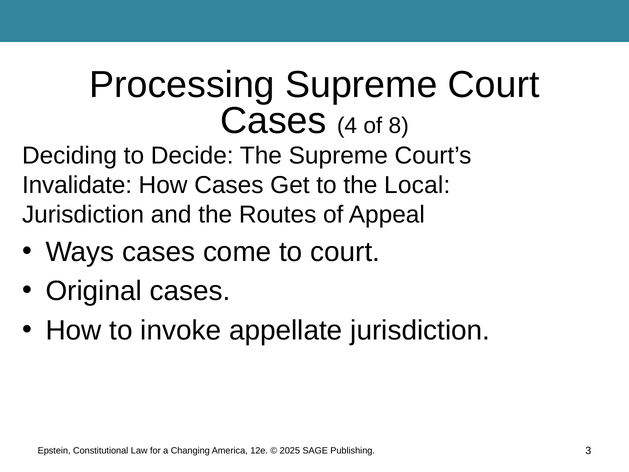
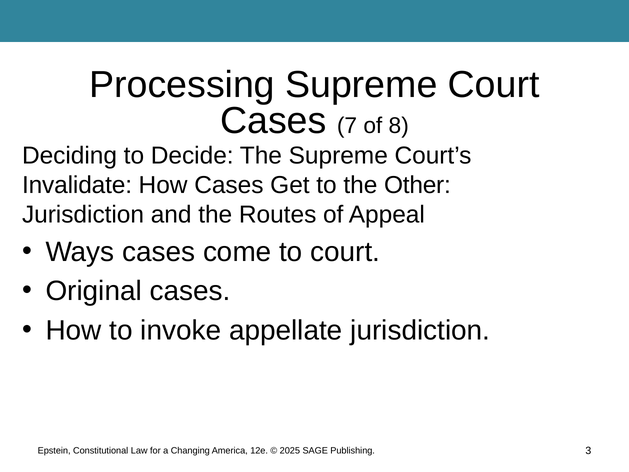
4: 4 -> 7
Local: Local -> Other
